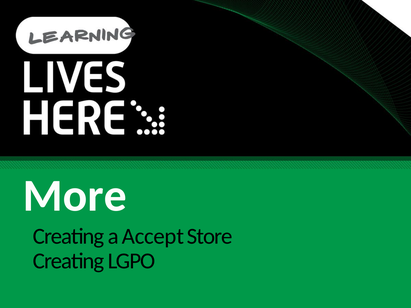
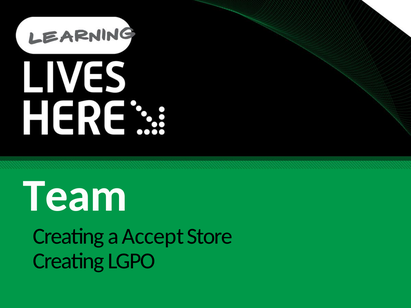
More: More -> Team
